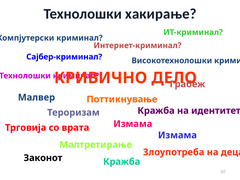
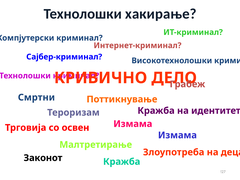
Малвер: Малвер -> Смртни
врата: врата -> освен
